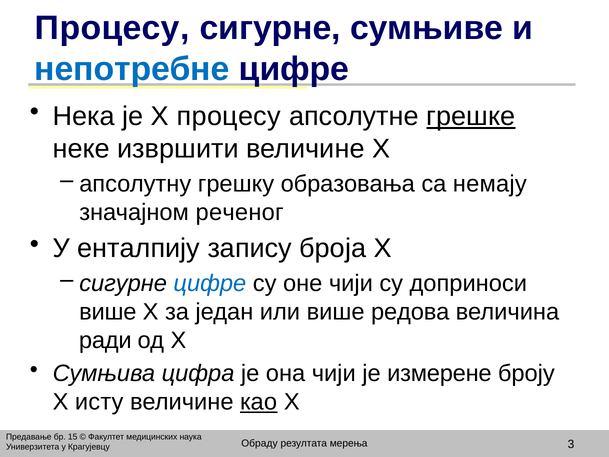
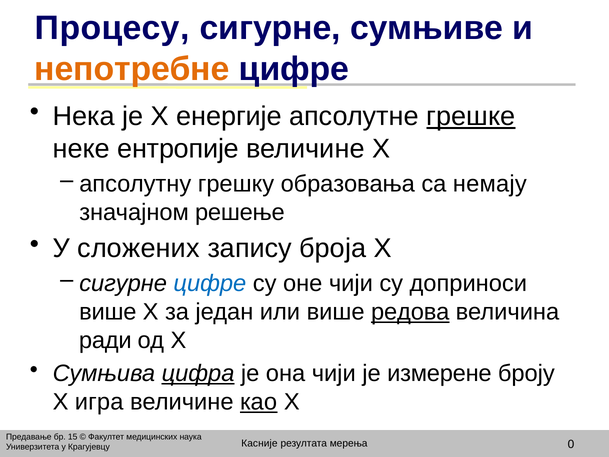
непотребне colour: blue -> orange
X процесу: процесу -> енергије
извршити: извршити -> ентропије
реченог: реченог -> решење
енталпију: енталпију -> сложених
редова underline: none -> present
цифра underline: none -> present
исту: исту -> игра
Обраду: Обраду -> Касније
3: 3 -> 0
